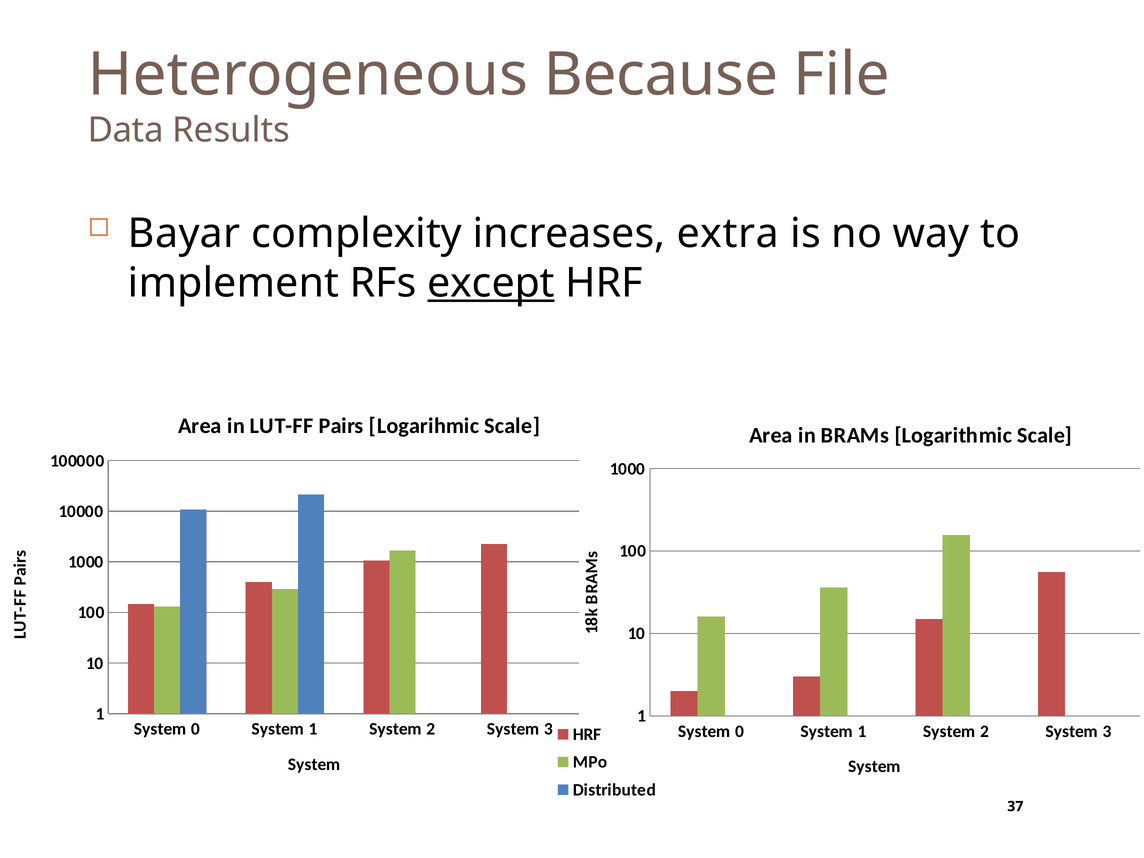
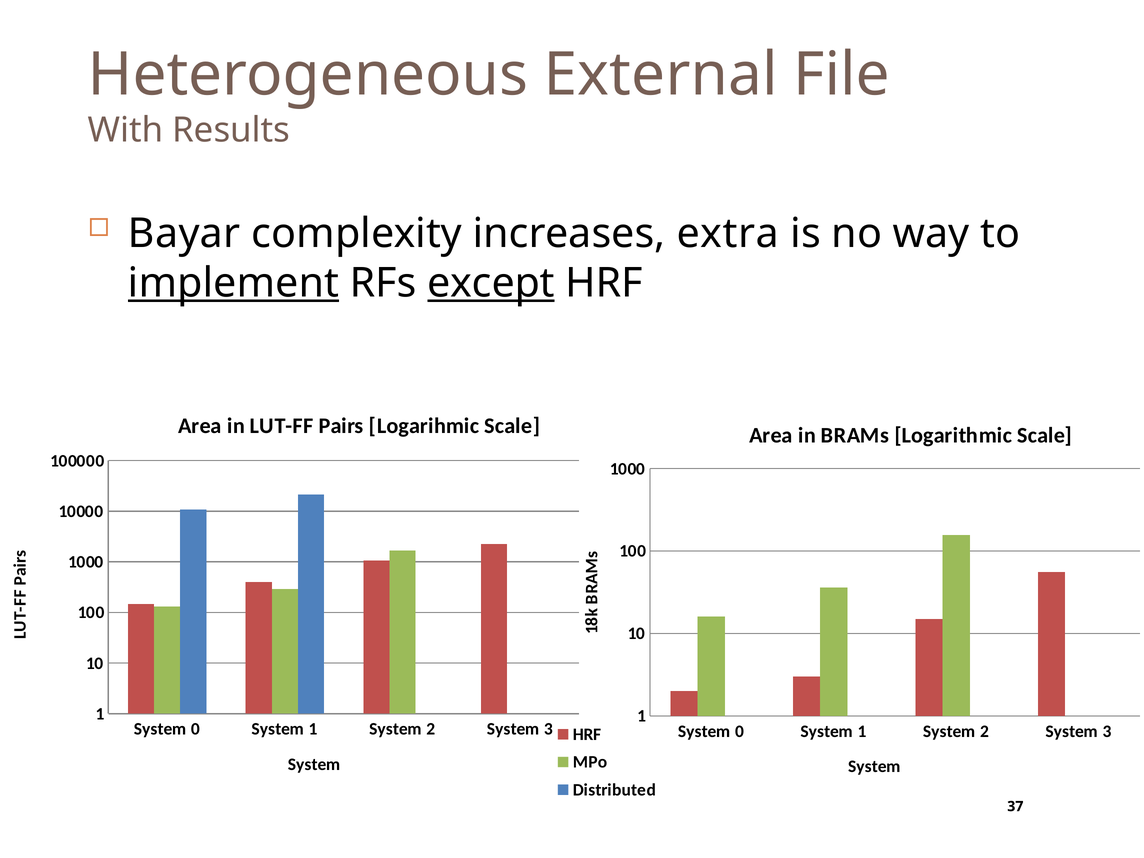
Because: Because -> External
Data: Data -> With
implement underline: none -> present
